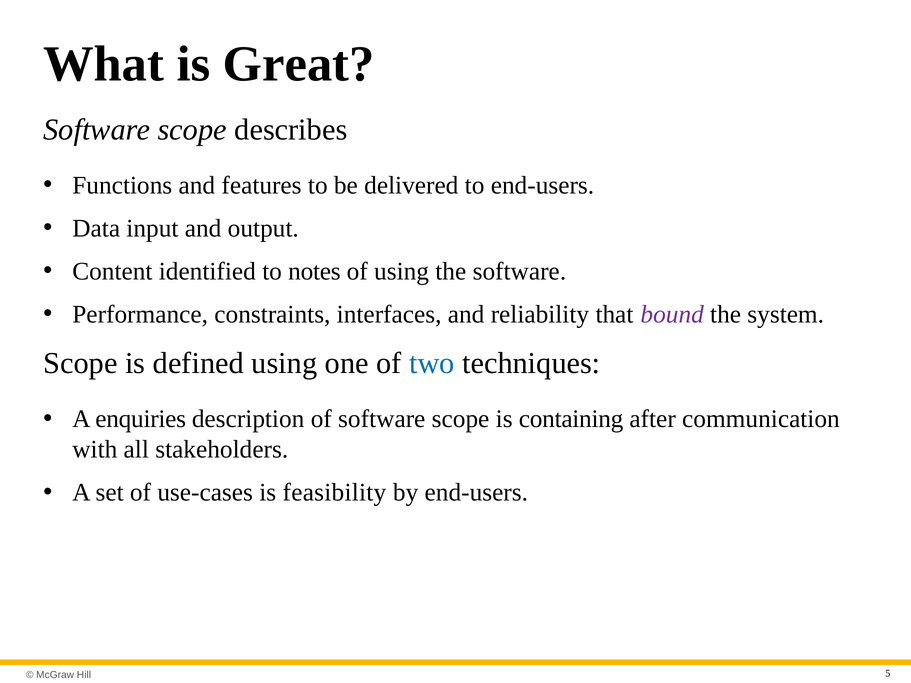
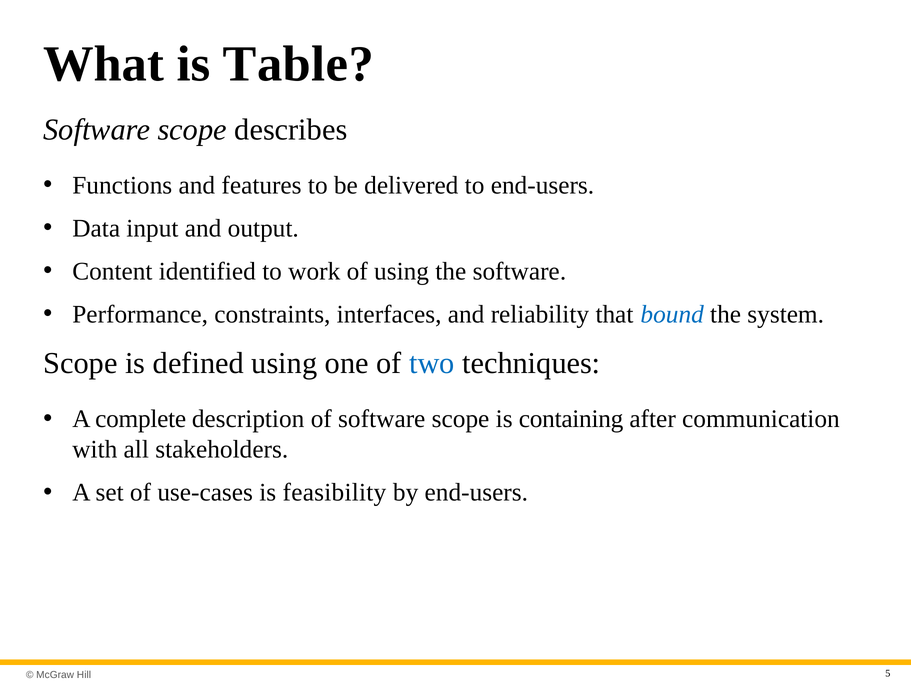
Great: Great -> Table
notes: notes -> work
bound colour: purple -> blue
enquiries: enquiries -> complete
